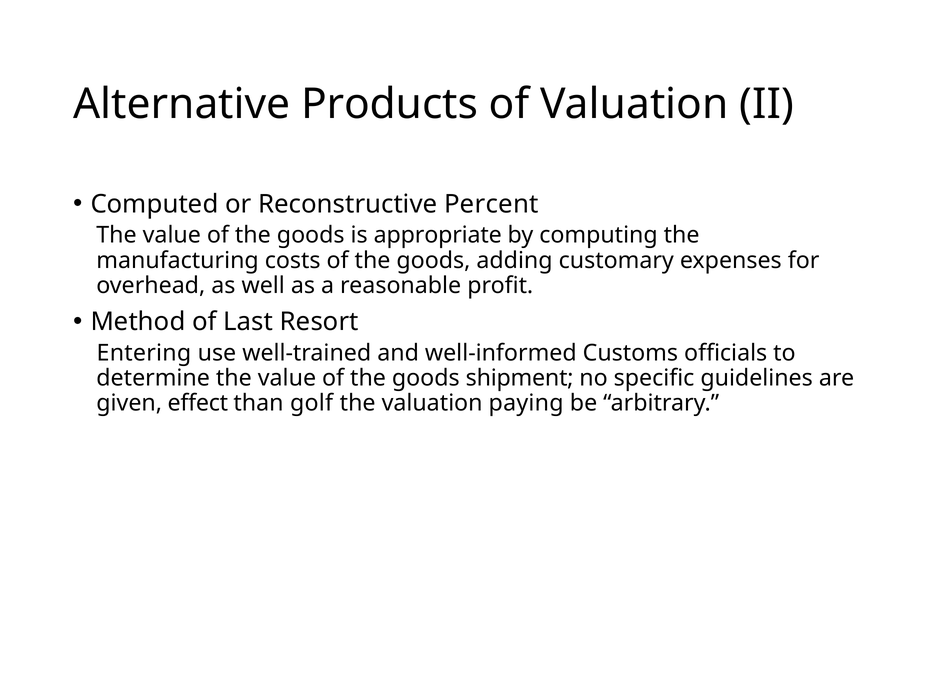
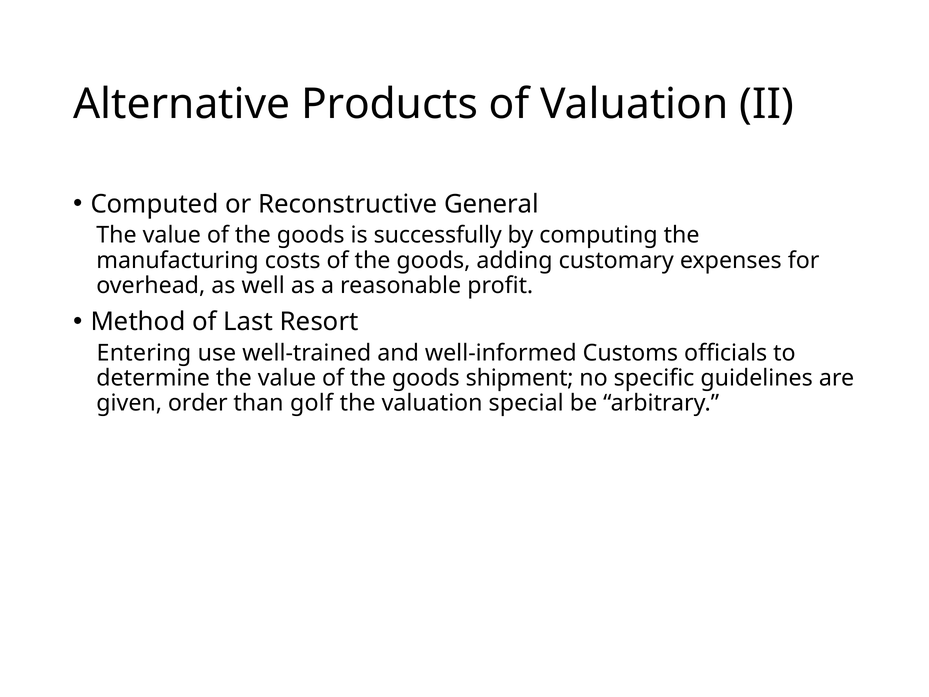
Percent: Percent -> General
appropriate: appropriate -> successfully
effect: effect -> order
paying: paying -> special
